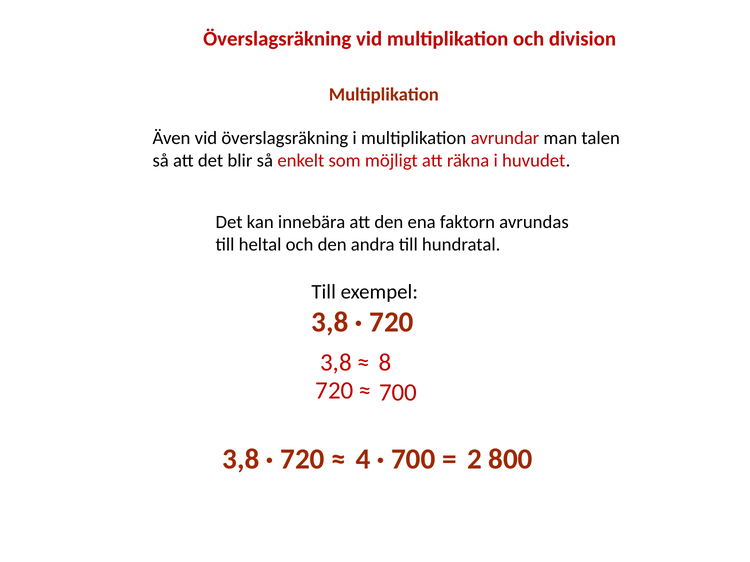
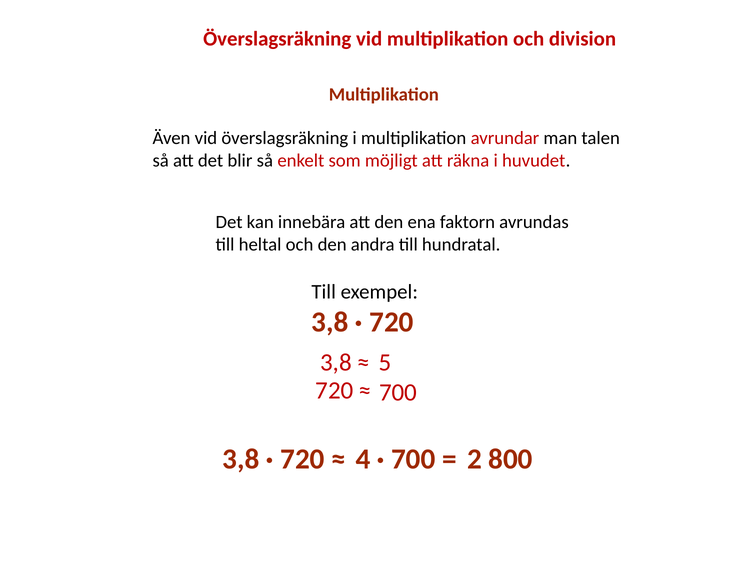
8: 8 -> 5
